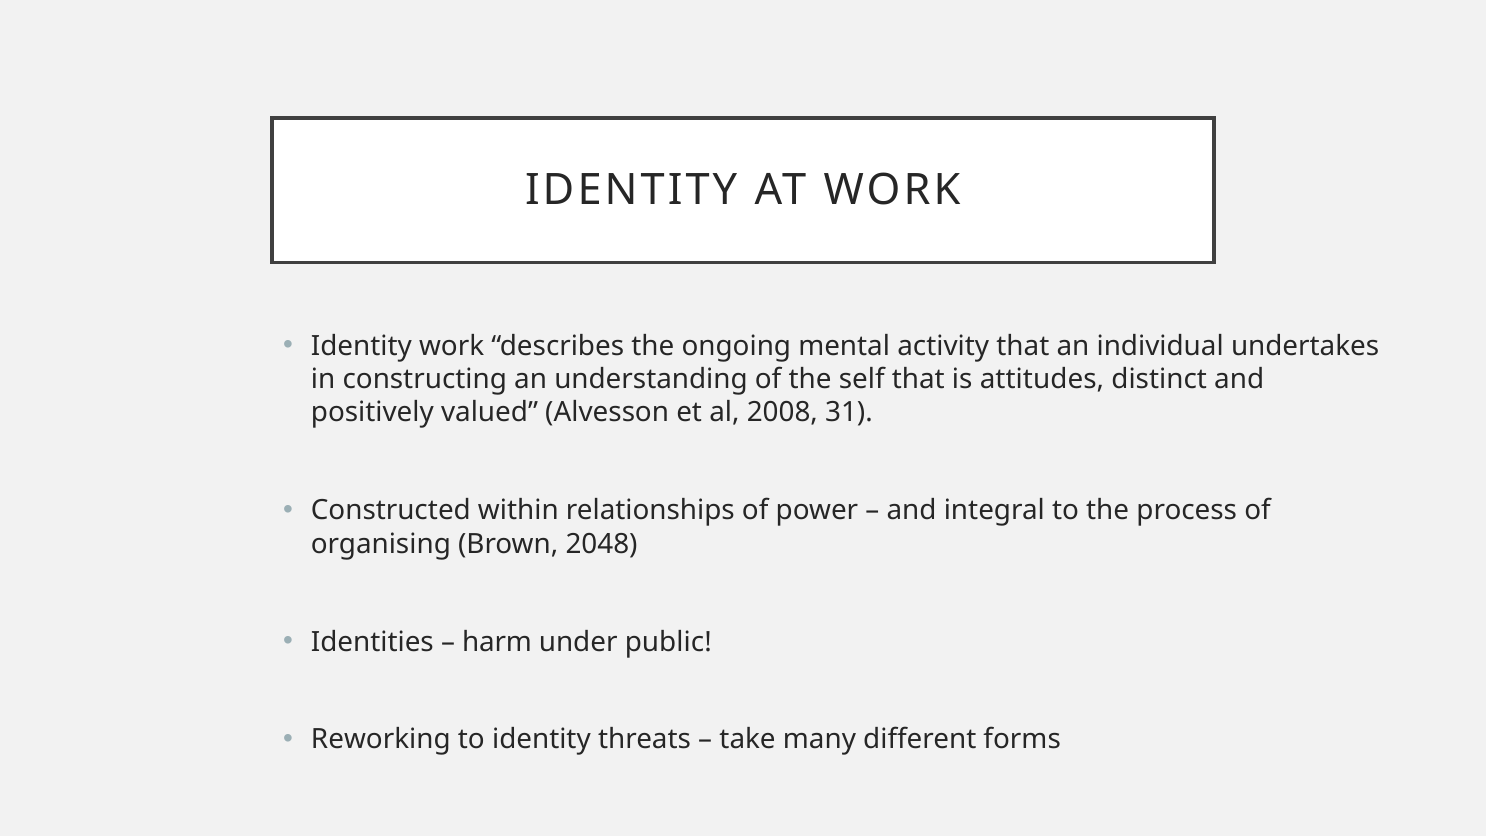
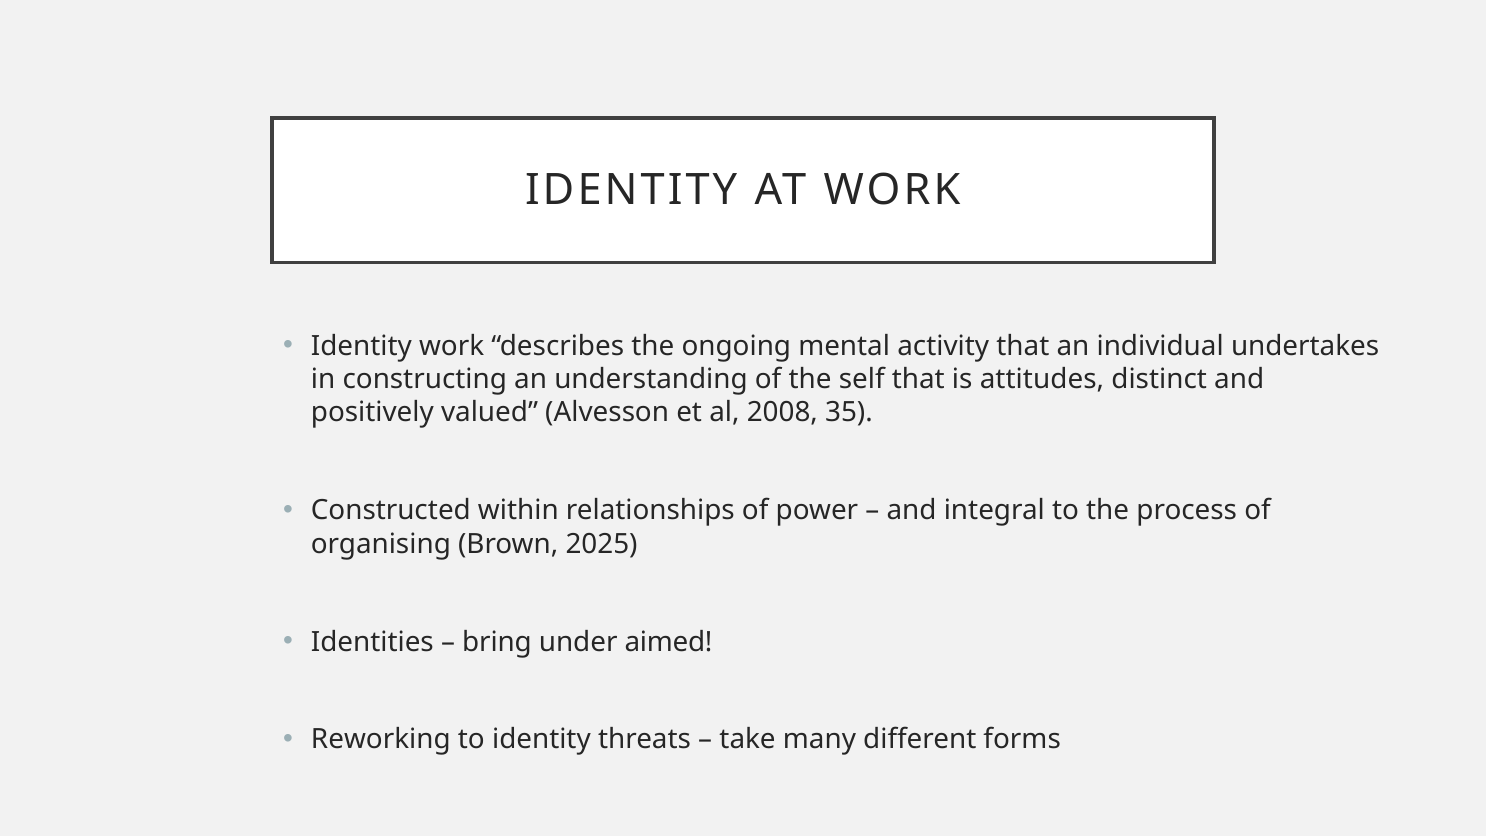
31: 31 -> 35
2048: 2048 -> 2025
harm: harm -> bring
public: public -> aimed
